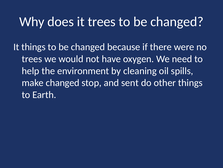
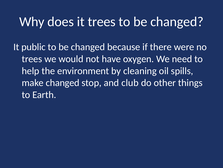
It things: things -> public
sent: sent -> club
